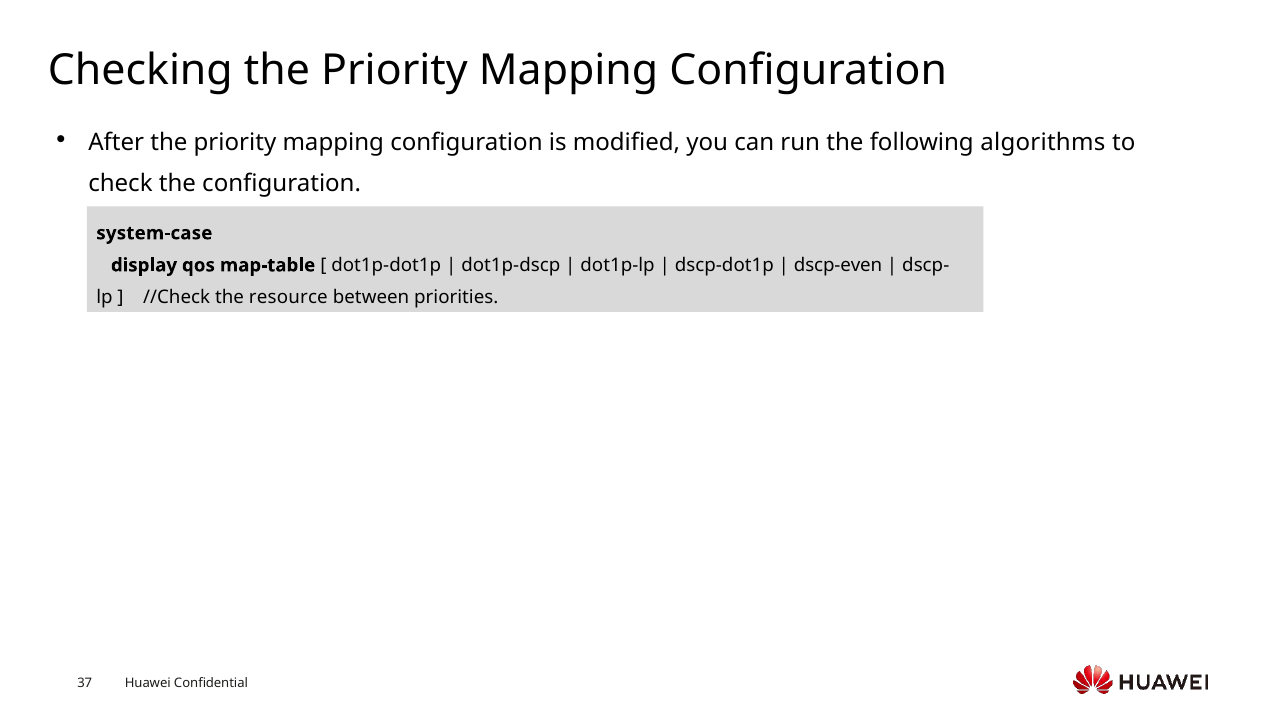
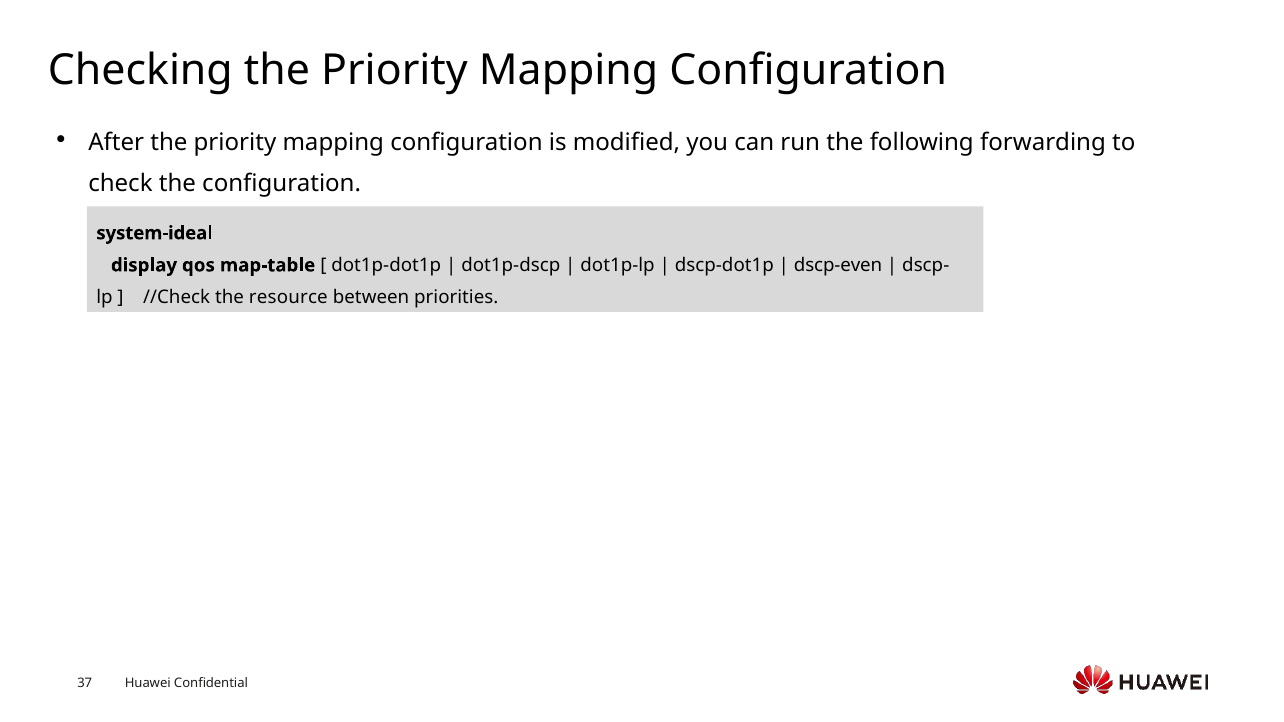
algorithms: algorithms -> forwarding
system-case: system-case -> system-ideal
